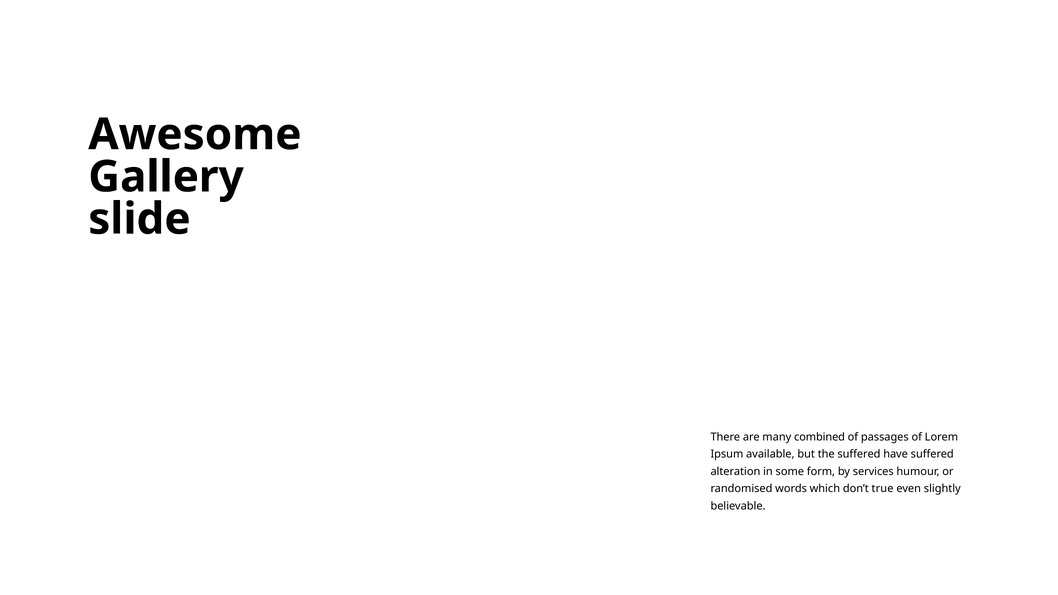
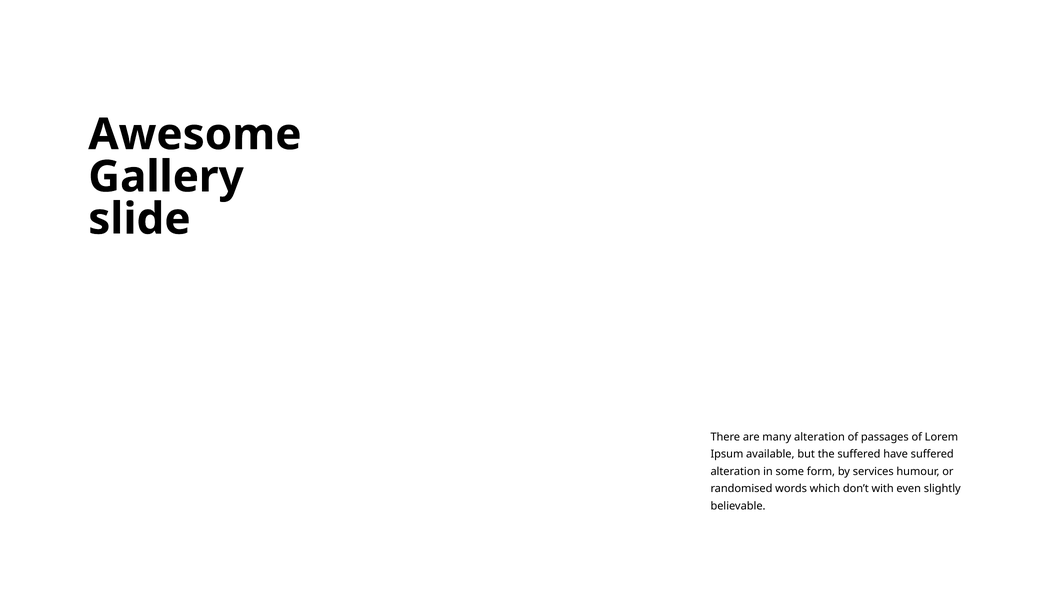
many combined: combined -> alteration
true: true -> with
